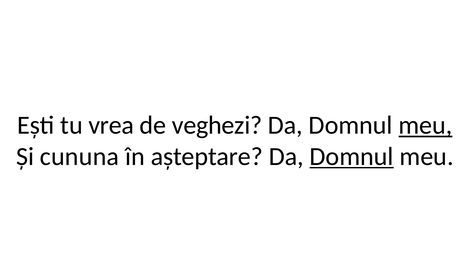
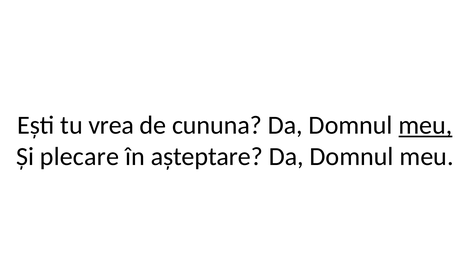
veghezi: veghezi -> cununa
cununa: cununa -> plecare
Domnul at (352, 157) underline: present -> none
